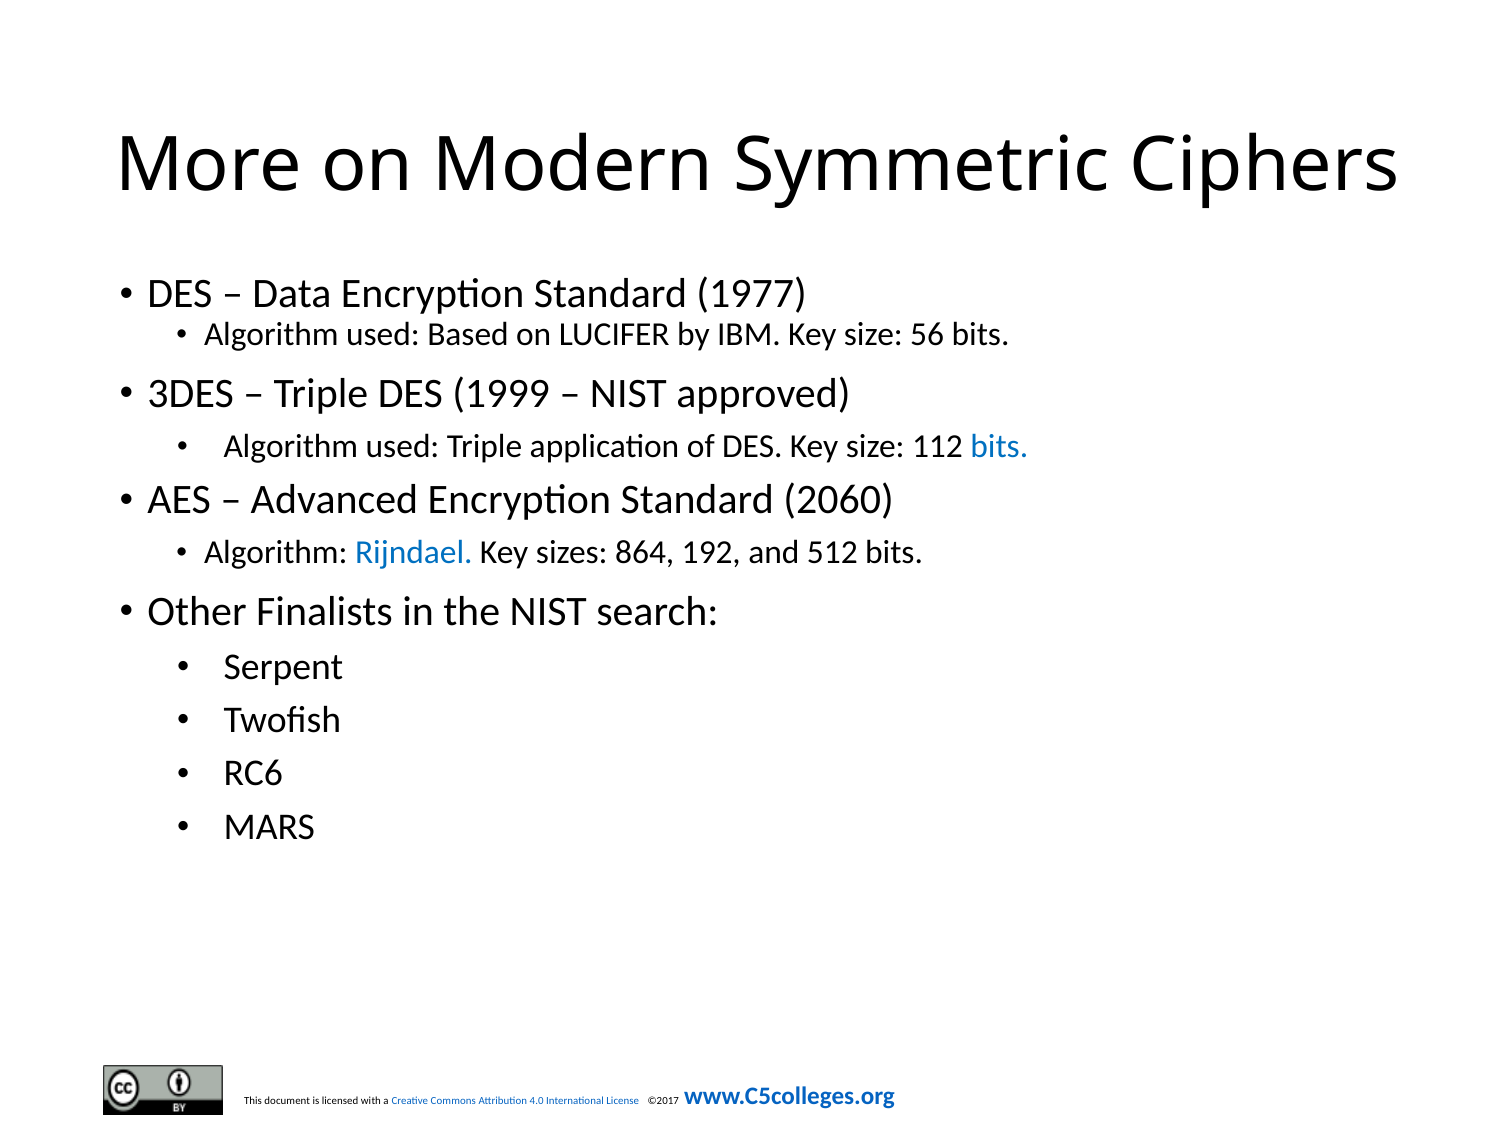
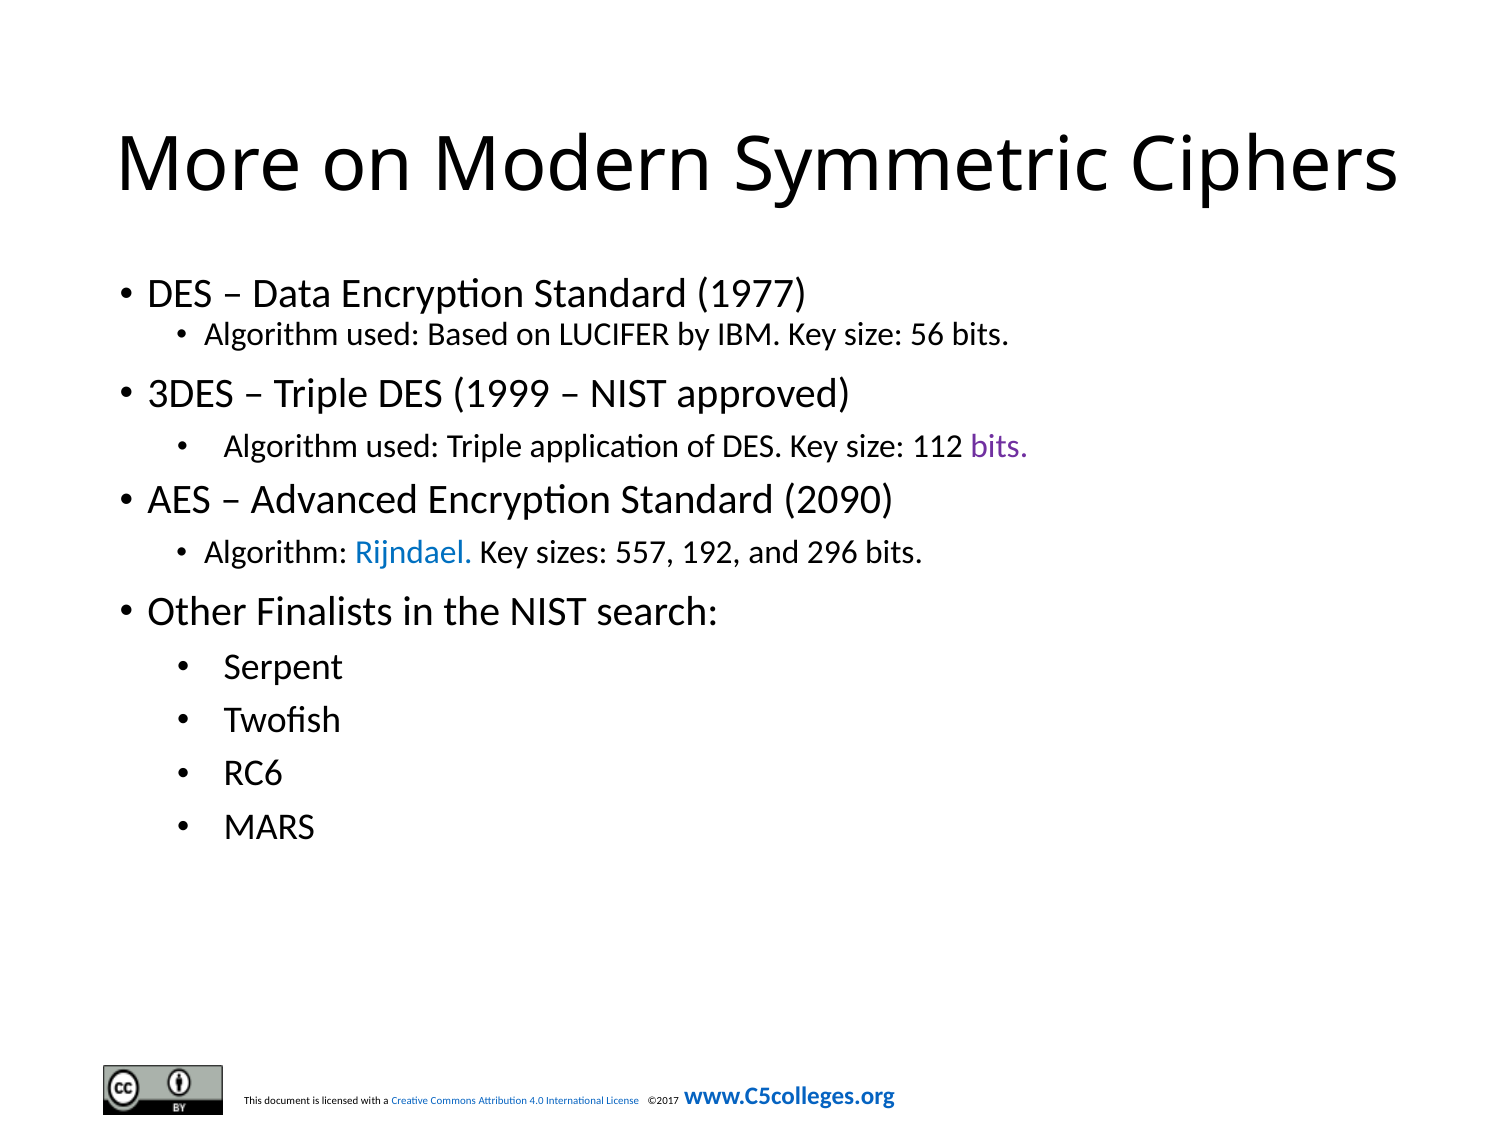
bits at (999, 446) colour: blue -> purple
2060: 2060 -> 2090
864: 864 -> 557
512: 512 -> 296
